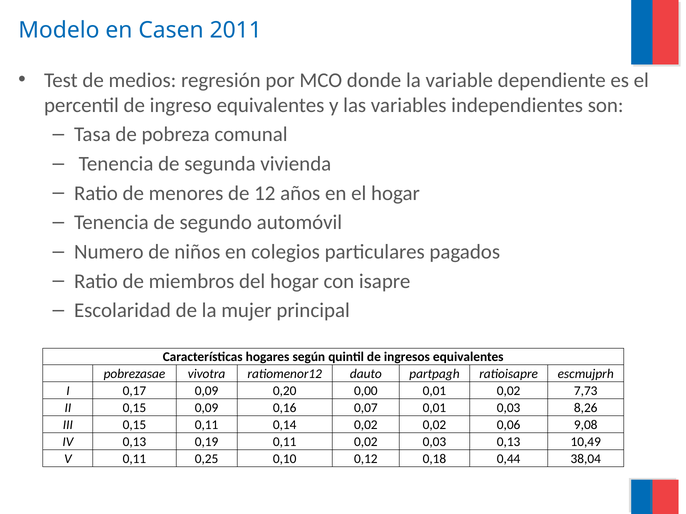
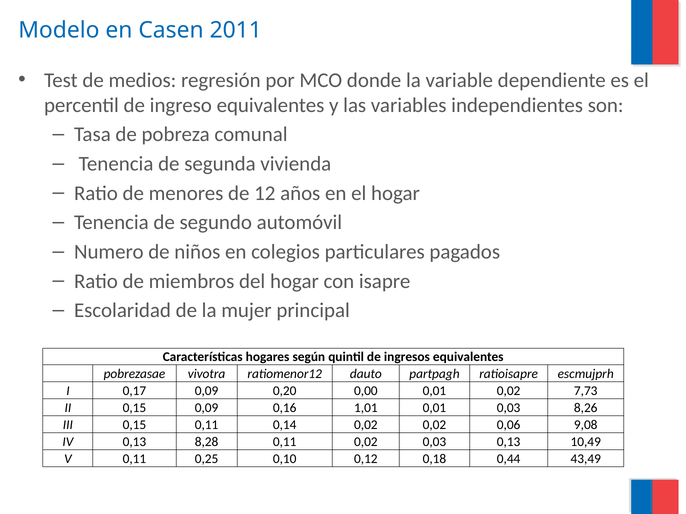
0,07: 0,07 -> 1,01
0,19: 0,19 -> 8,28
38,04: 38,04 -> 43,49
